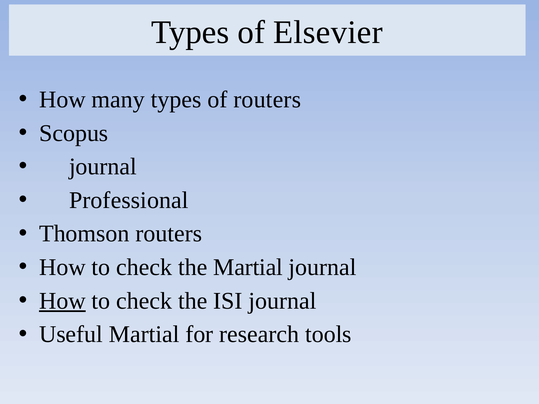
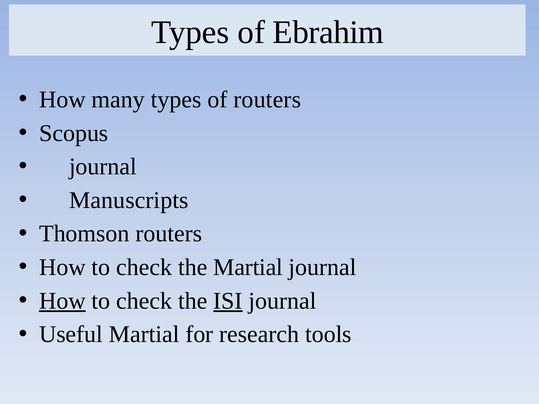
Elsevier: Elsevier -> Ebrahim
Professional: Professional -> Manuscripts
ISI underline: none -> present
